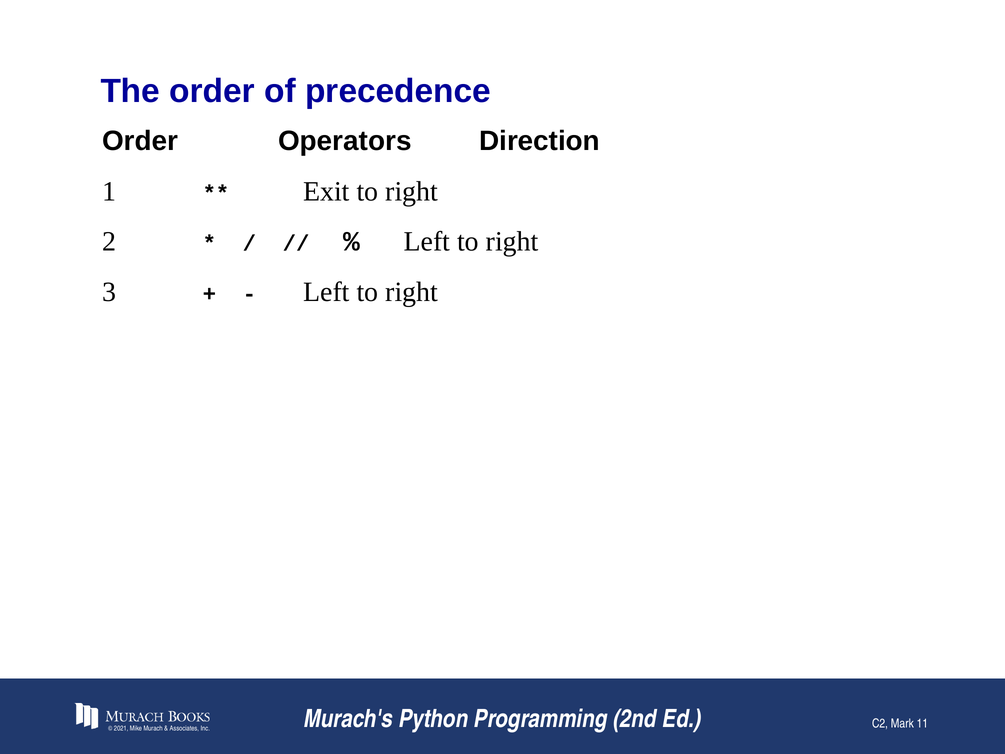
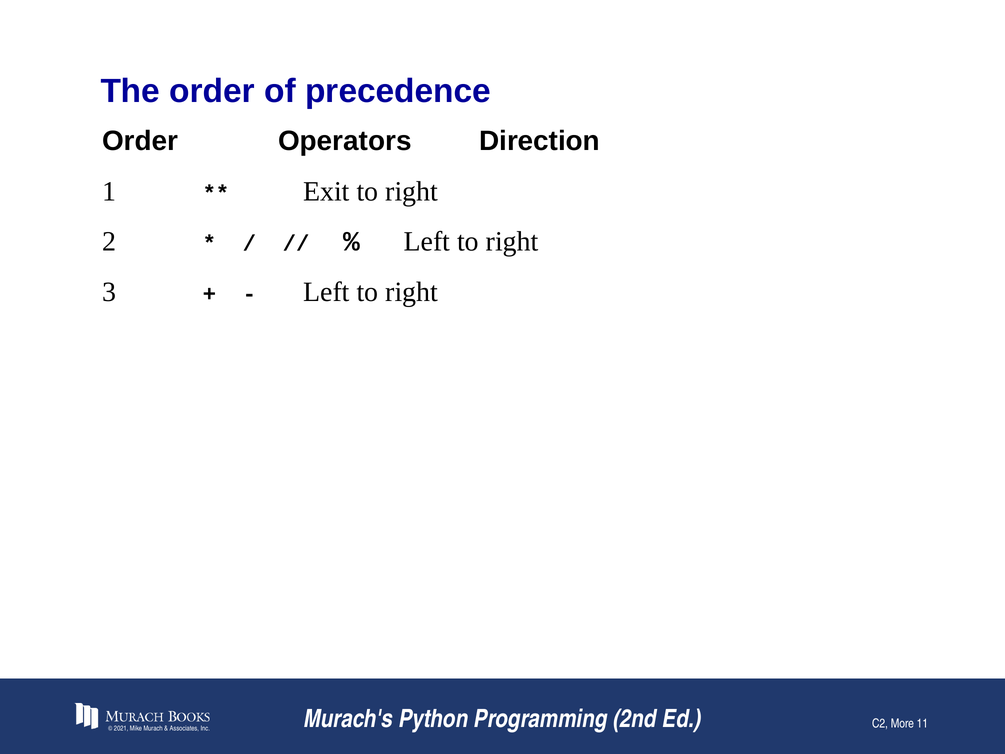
Mark: Mark -> More
